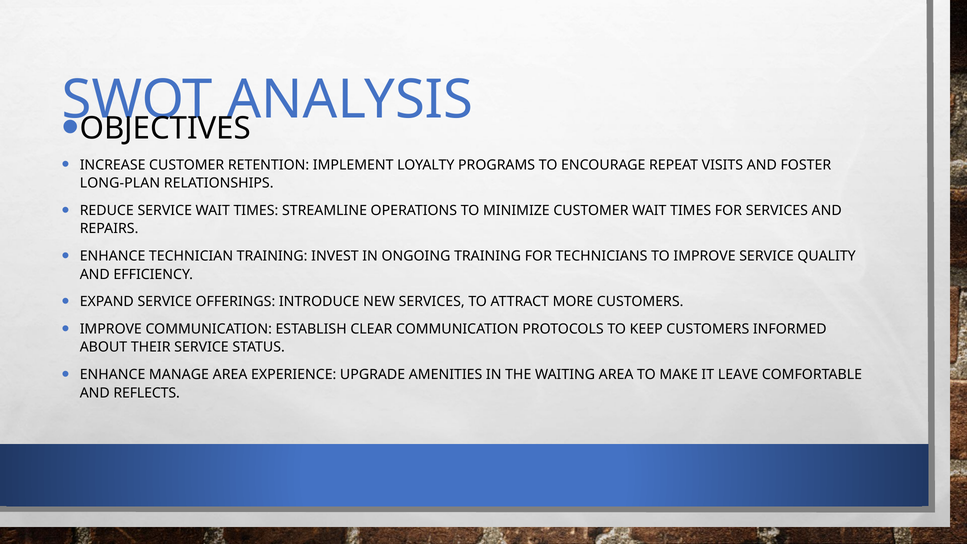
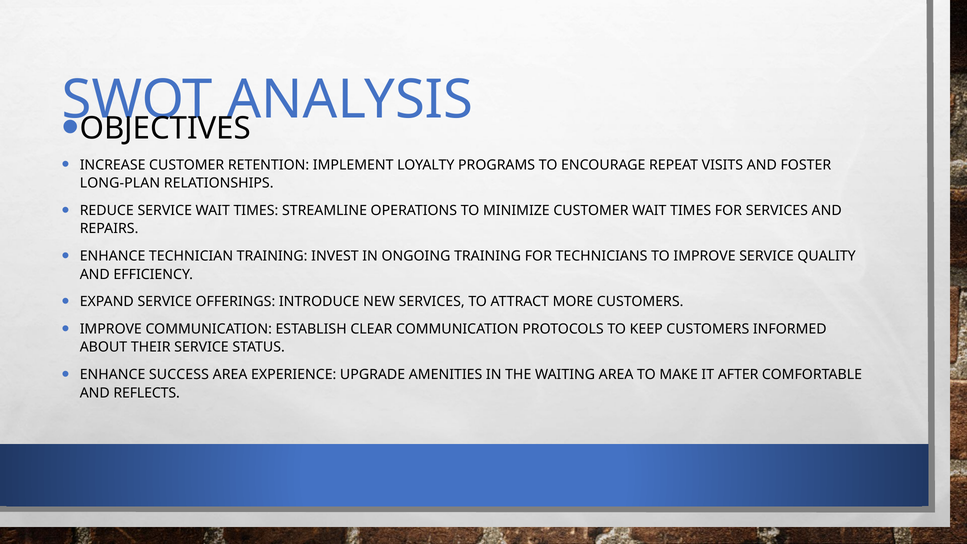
MANAGE: MANAGE -> SUCCESS
LEAVE: LEAVE -> AFTER
